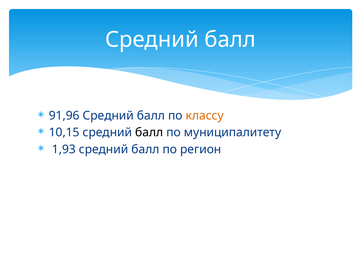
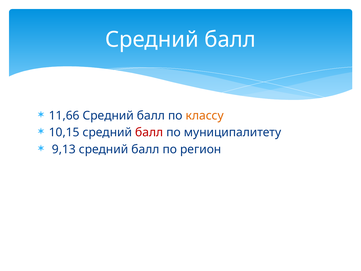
91,96: 91,96 -> 11,66
балл at (149, 132) colour: black -> red
1,93: 1,93 -> 9,13
